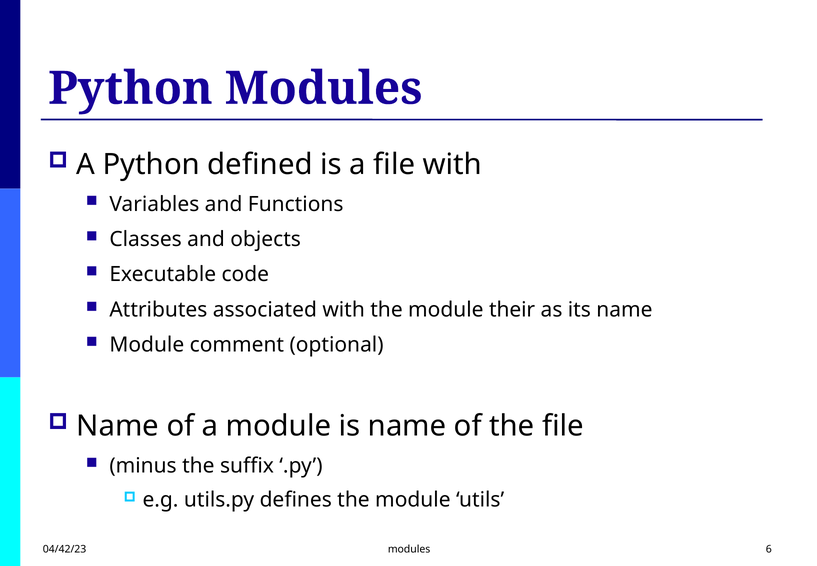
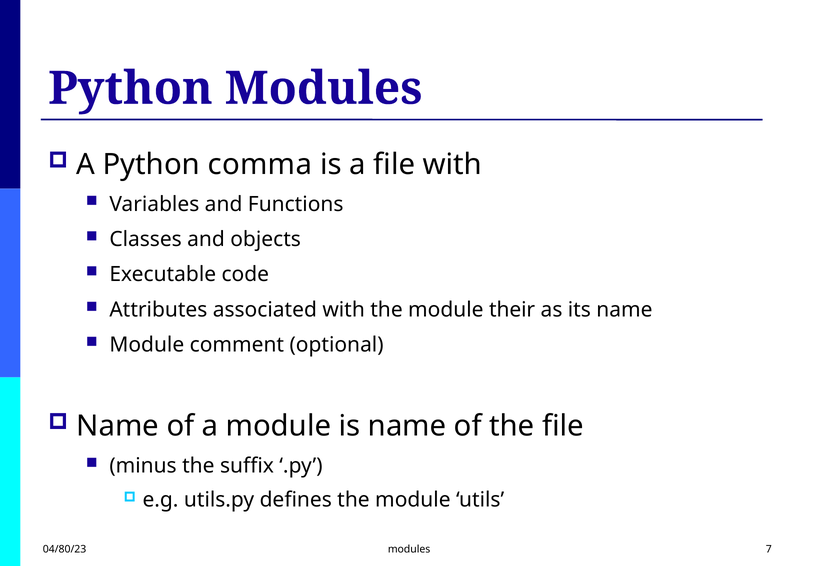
defined: defined -> comma
04/42/23: 04/42/23 -> 04/80/23
6: 6 -> 7
